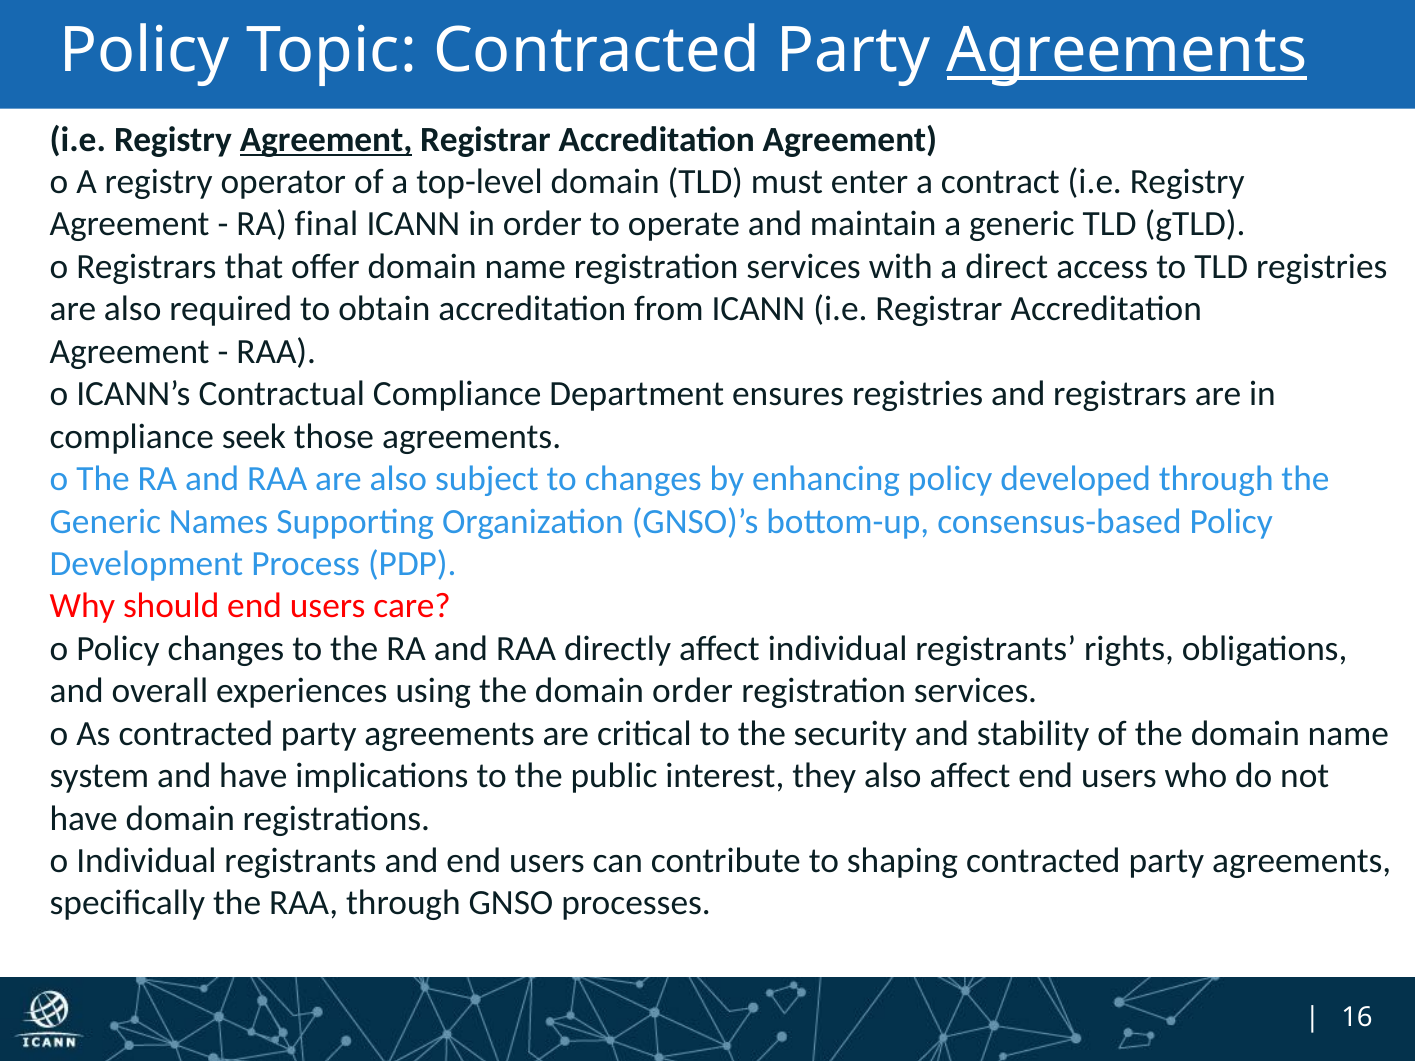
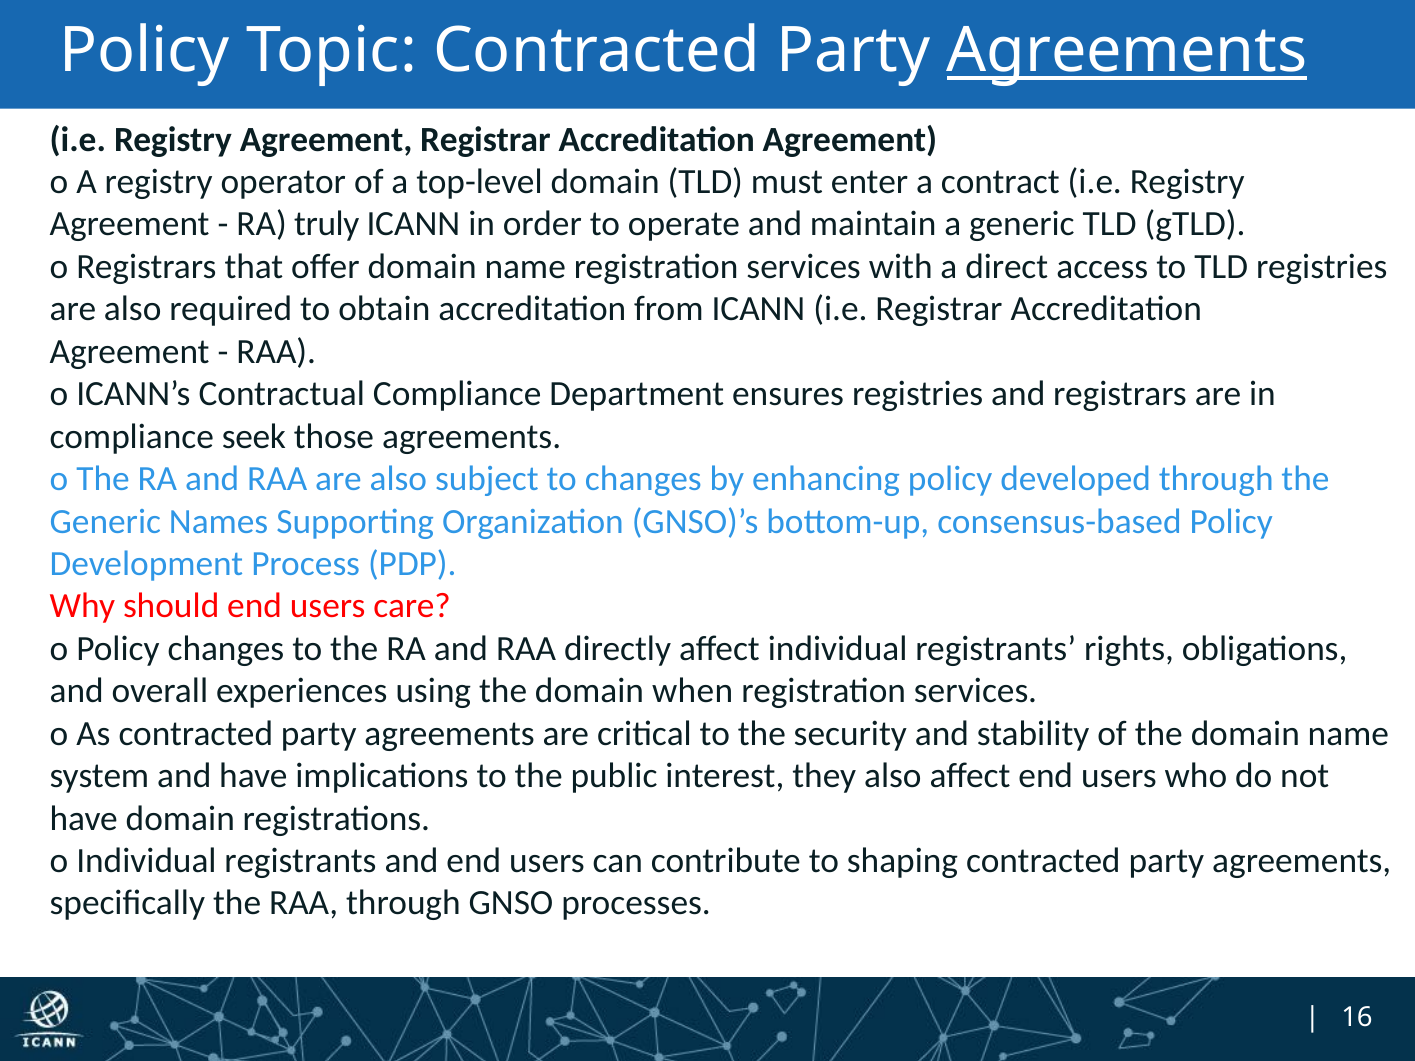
Agreement at (326, 139) underline: present -> none
final: final -> truly
domain order: order -> when
